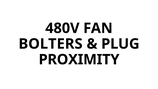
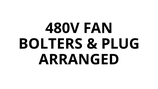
PROXIMITY: PROXIMITY -> ARRANGED
